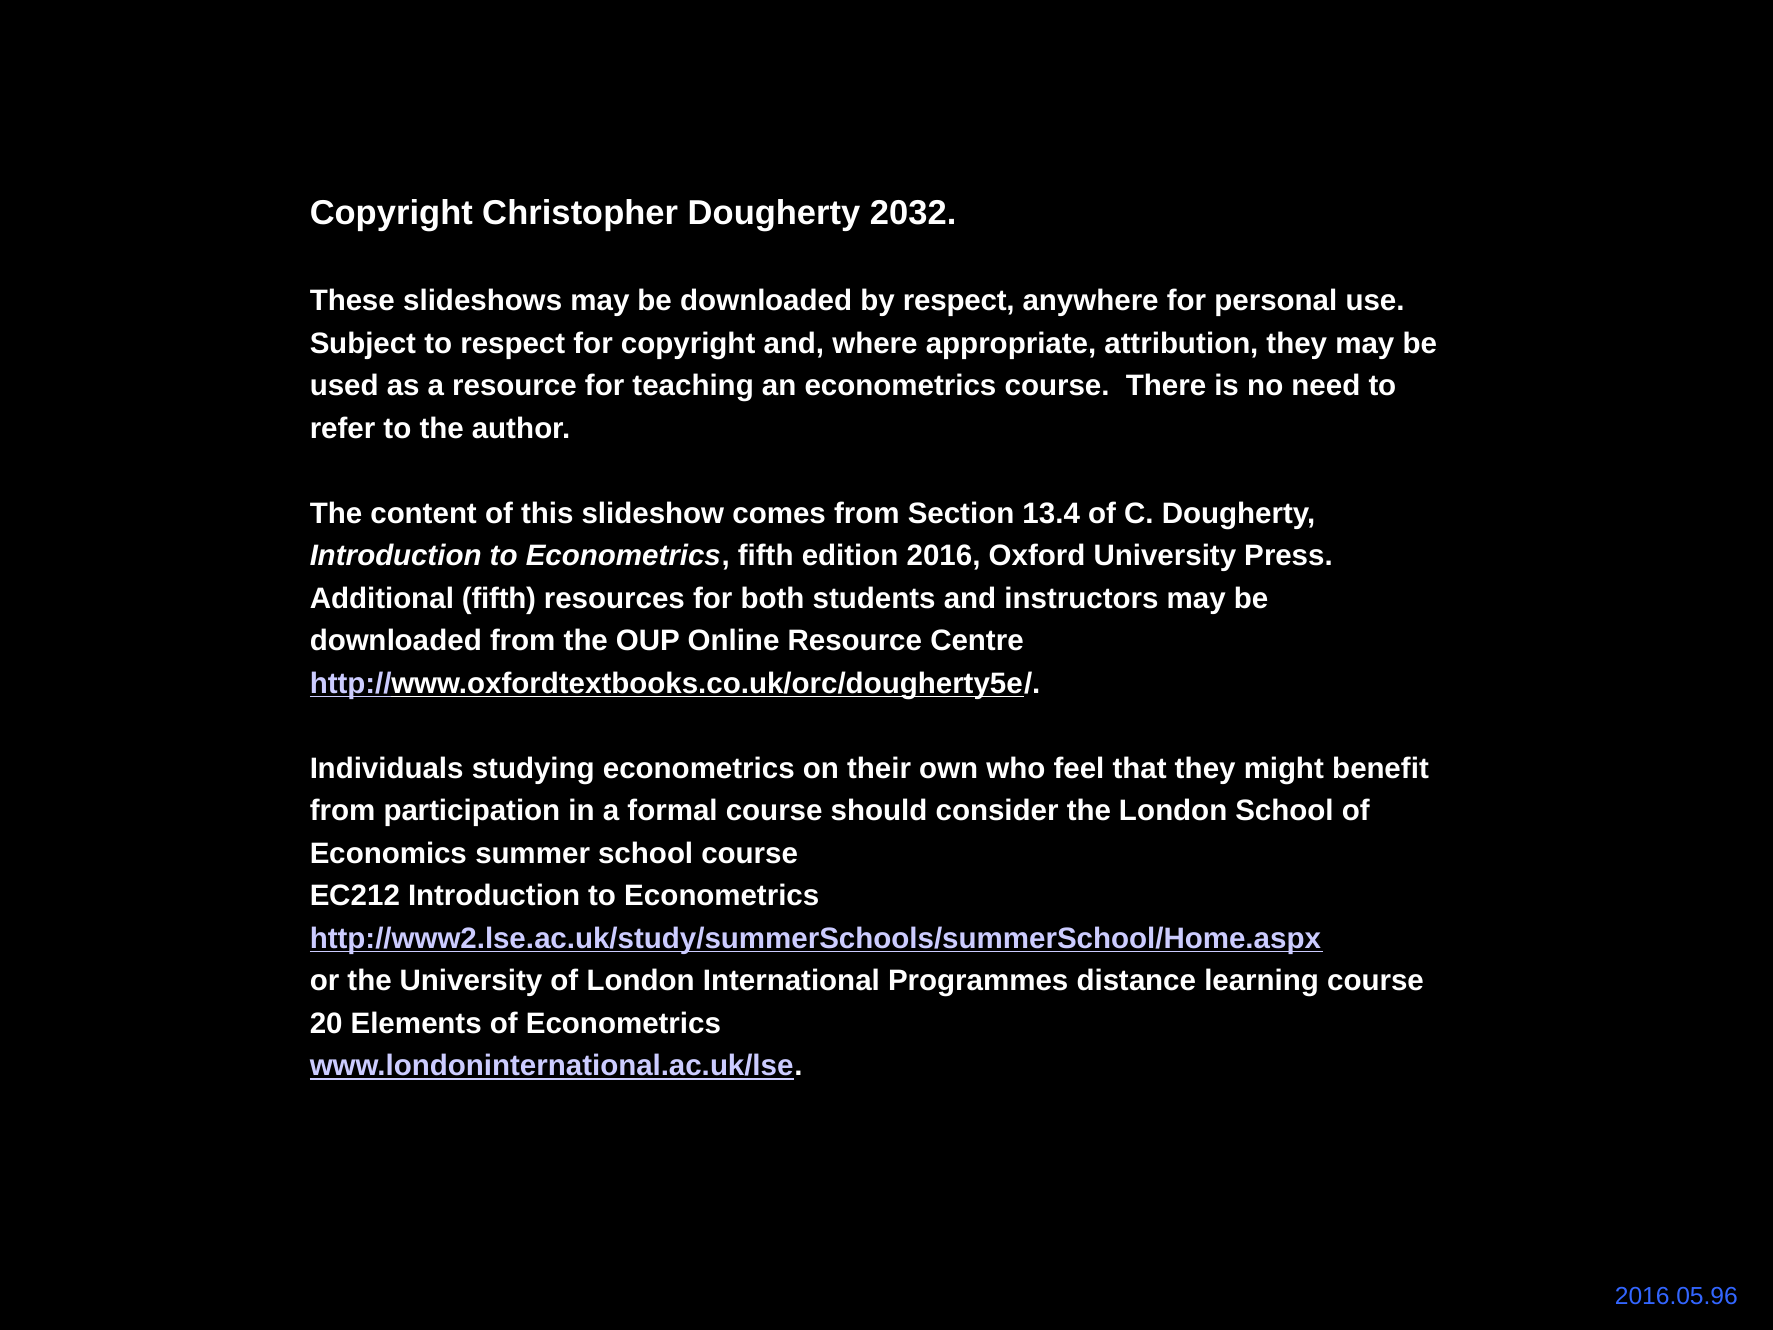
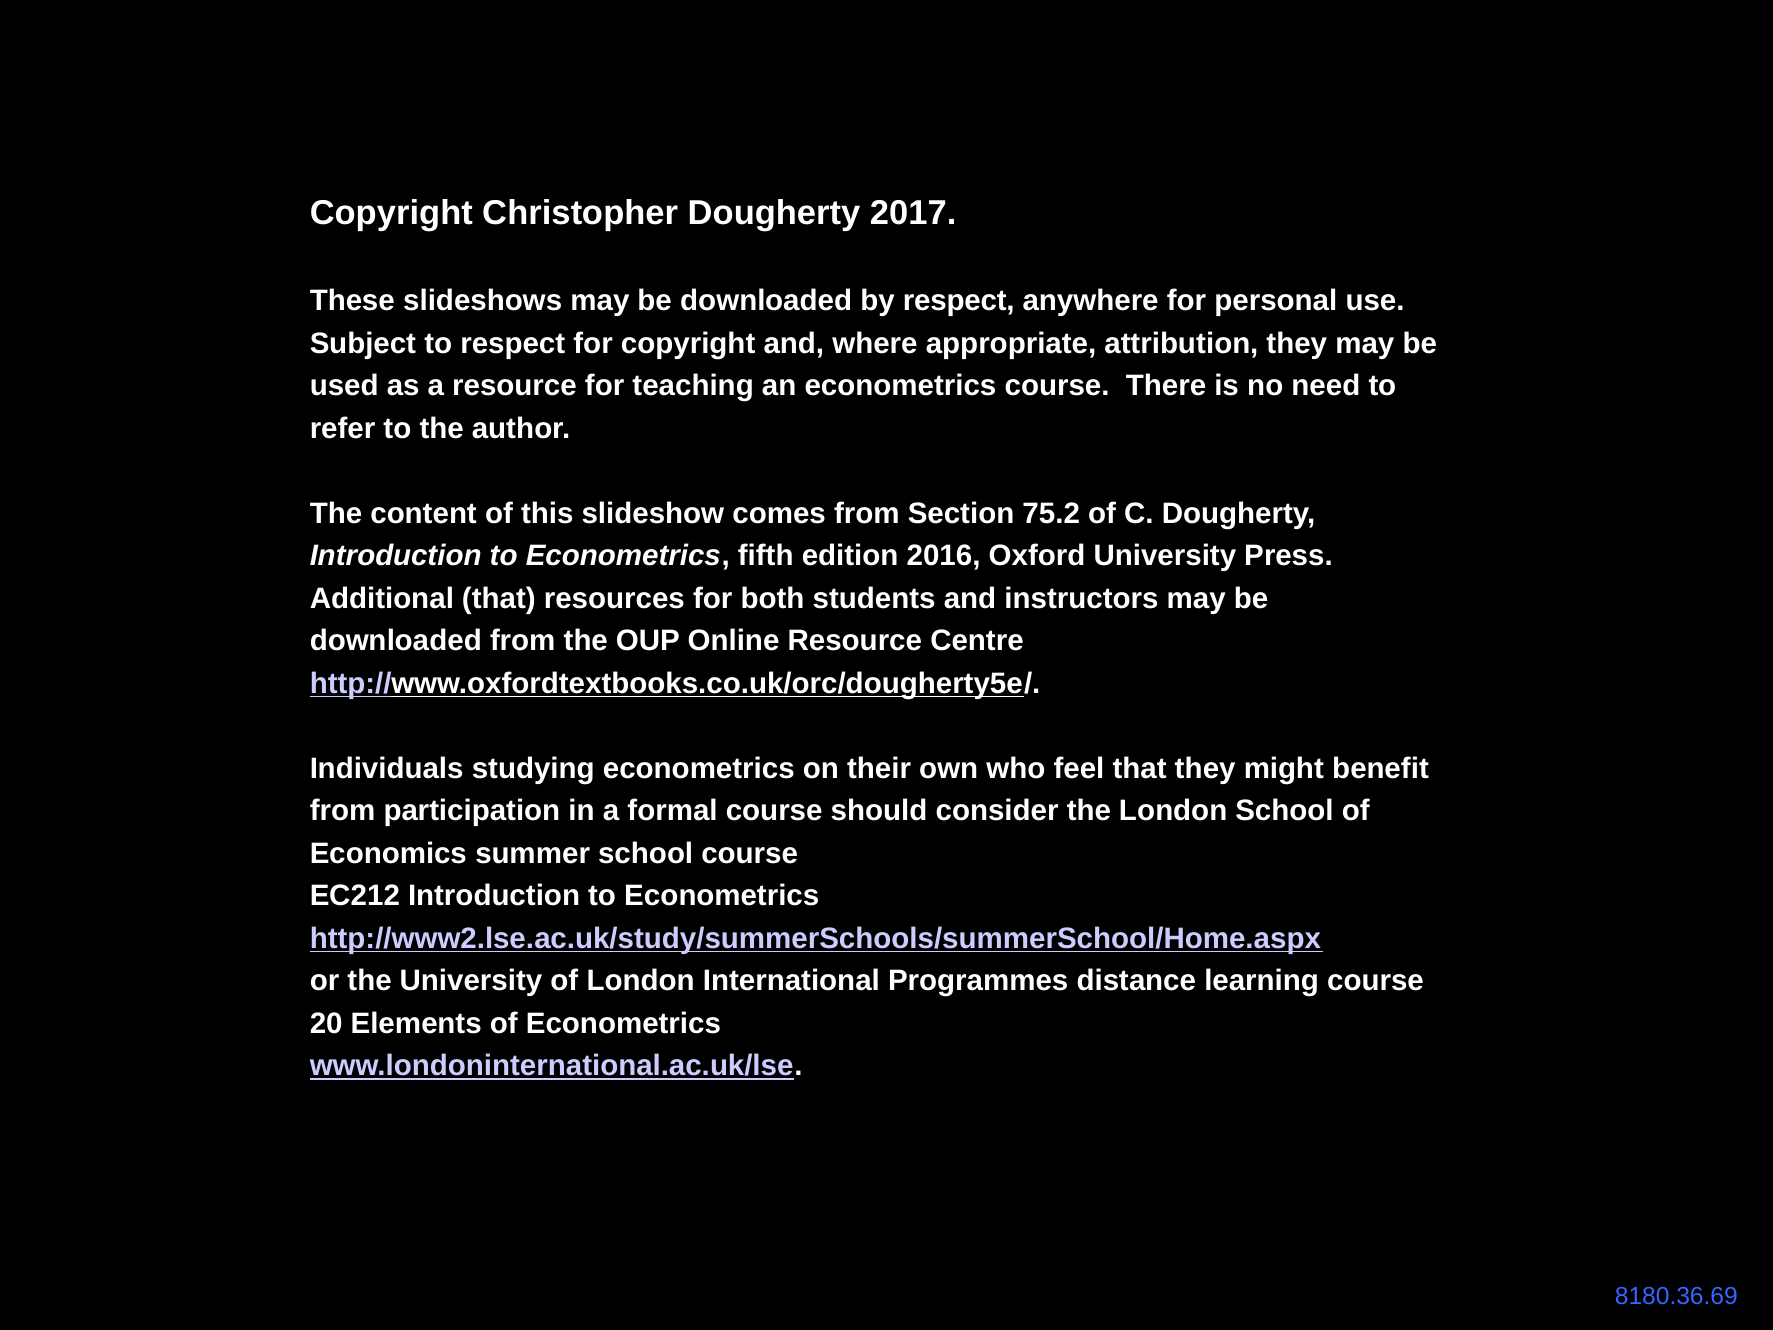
2032: 2032 -> 2017
13.4: 13.4 -> 75.2
Additional fifth: fifth -> that
2016.05.96: 2016.05.96 -> 8180.36.69
